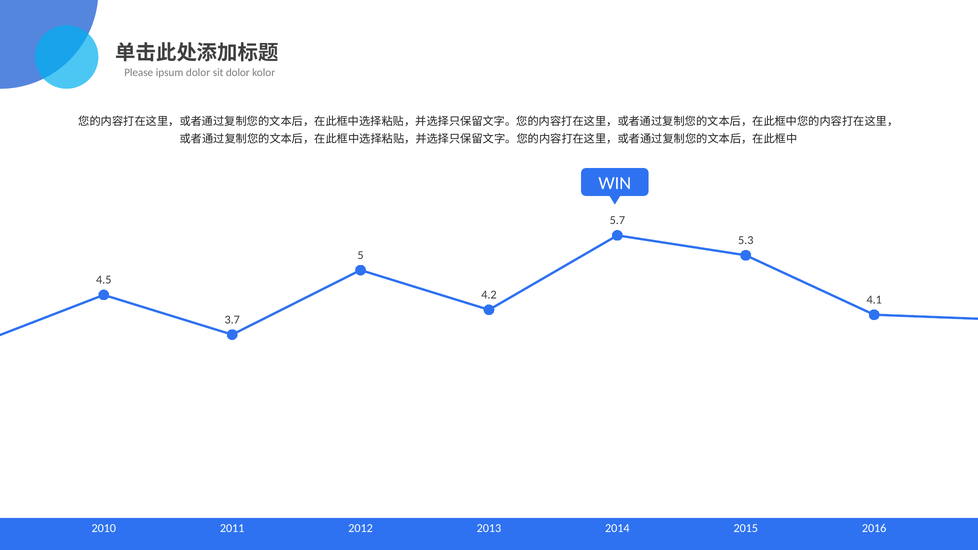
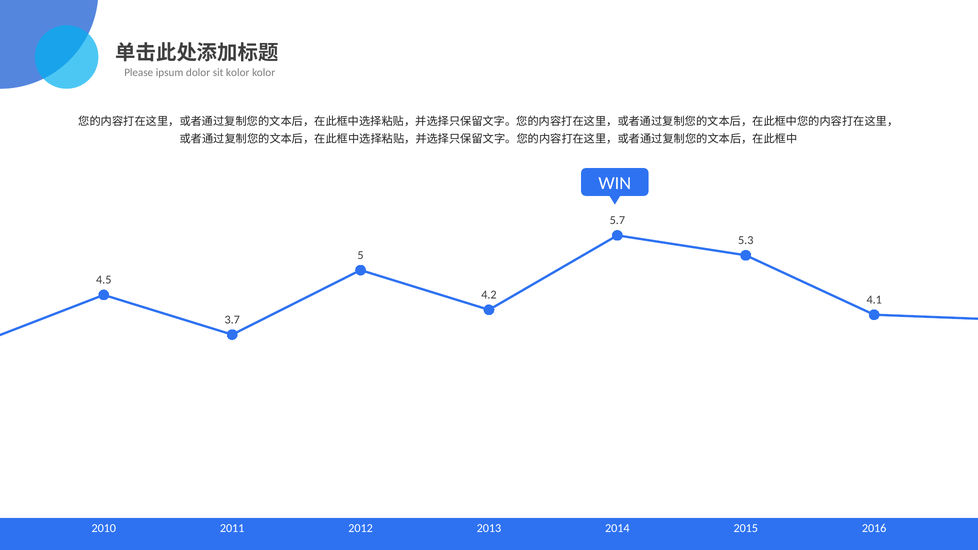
sit dolor: dolor -> kolor
